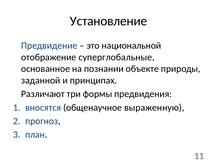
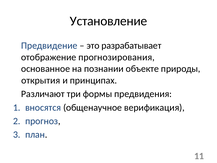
национальной: национальной -> разрабатывает
суперглобальные: суперглобальные -> прогнозирования
заданной: заданной -> открытия
выраженную: выраженную -> верификация
